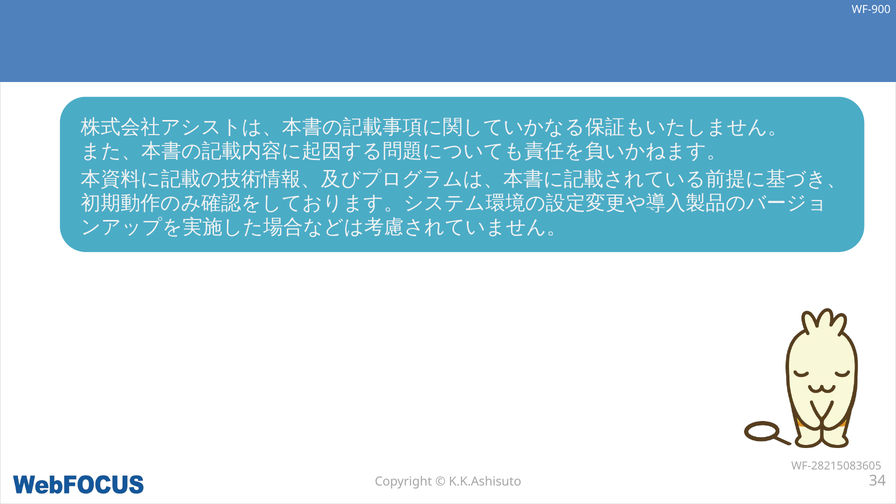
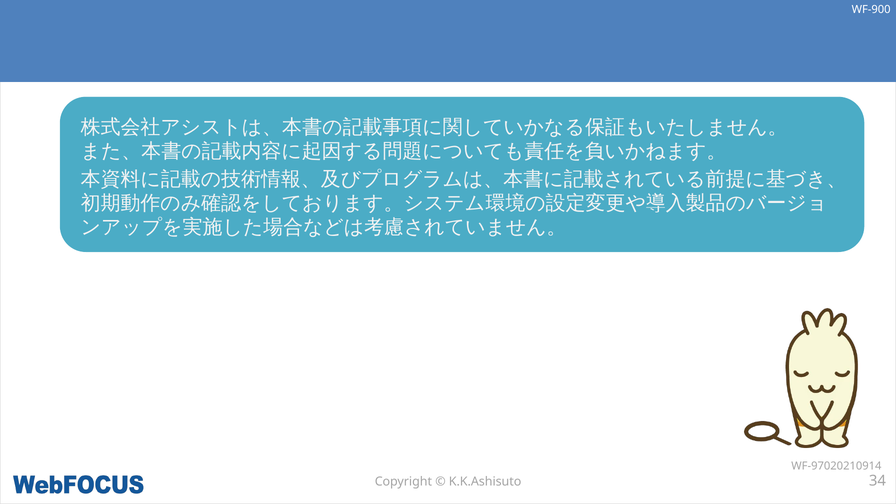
WF-28215083605: WF-28215083605 -> WF-97020210914
